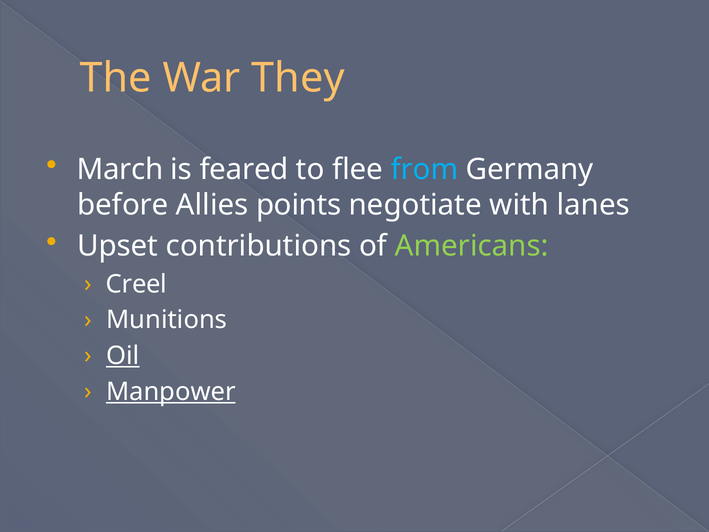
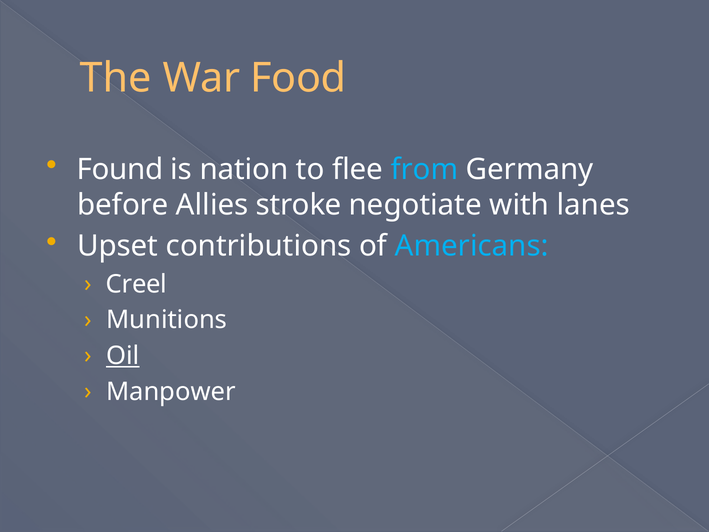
They: They -> Food
March: March -> Found
feared: feared -> nation
points: points -> stroke
Americans colour: light green -> light blue
Manpower underline: present -> none
